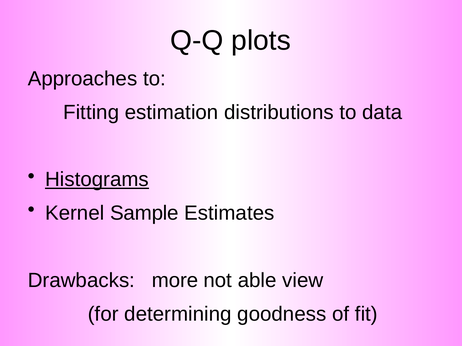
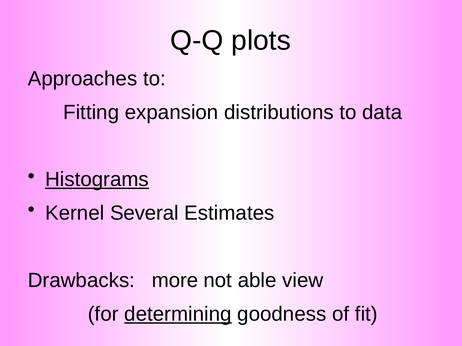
estimation: estimation -> expansion
Sample: Sample -> Several
determining underline: none -> present
